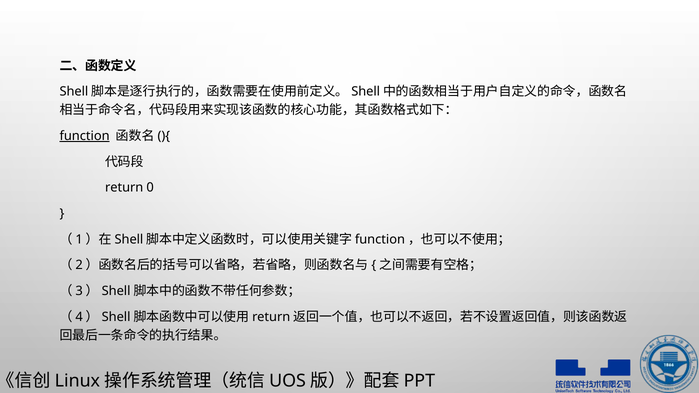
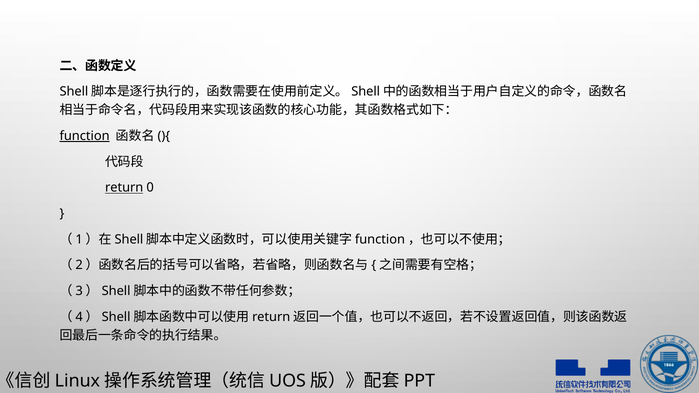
return underline: none -> present
